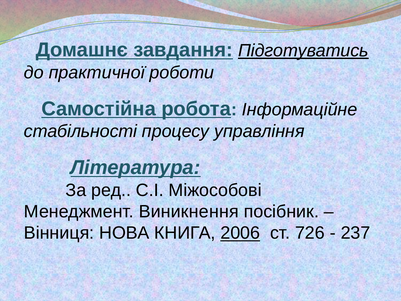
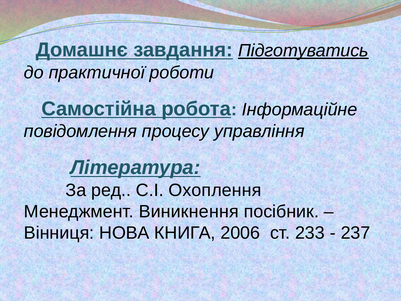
стабільності: стабільності -> повідомлення
Міжособові: Міжособові -> Охоплення
2006 underline: present -> none
726: 726 -> 233
